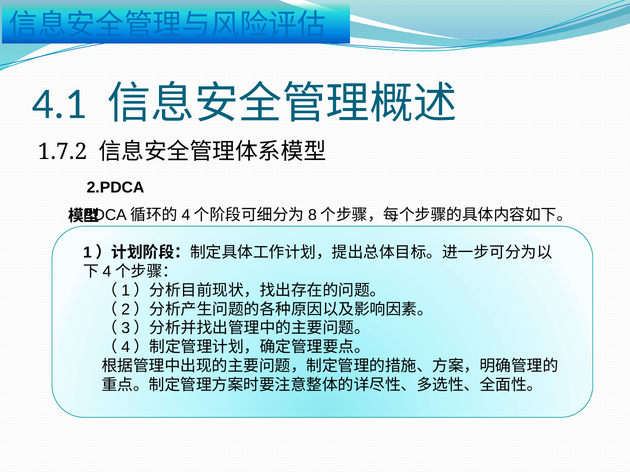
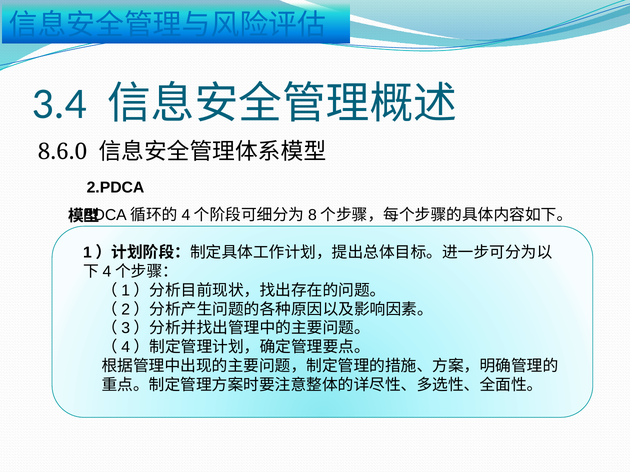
4.1: 4.1 -> 3.4
1.7.2: 1.7.2 -> 8.6.0
